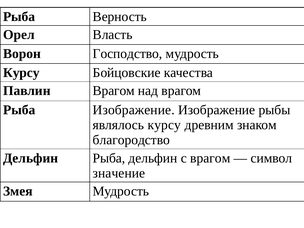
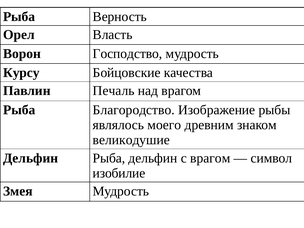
Павлин Врагом: Врагом -> Печаль
Рыба Изображение: Изображение -> Благородство
являлось курсу: курсу -> моего
благородство: благородство -> великодушие
значение: значение -> изобилие
